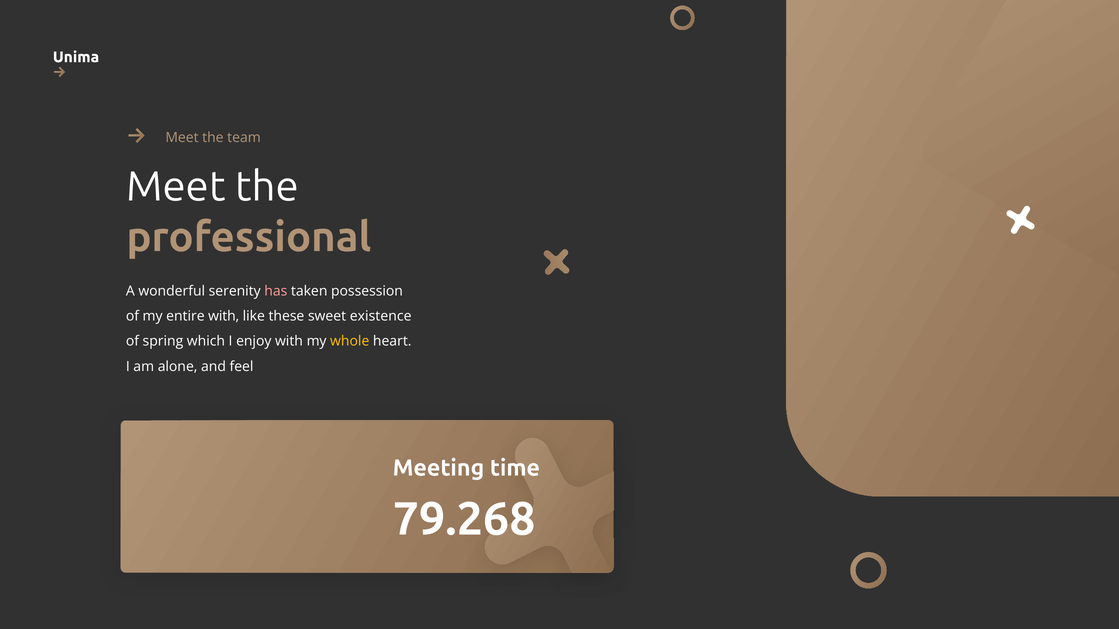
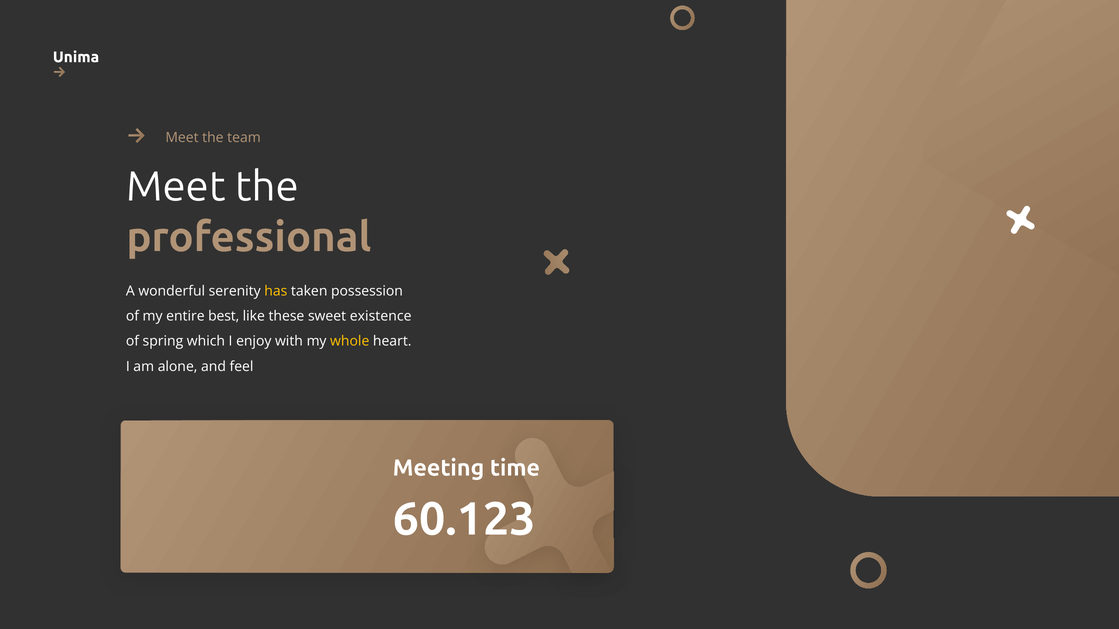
has colour: pink -> yellow
entire with: with -> best
79.268: 79.268 -> 60.123
